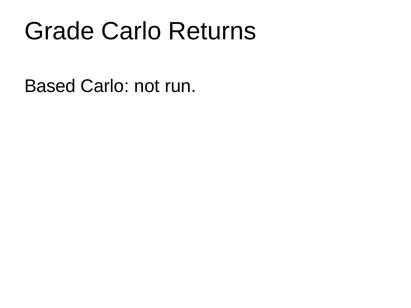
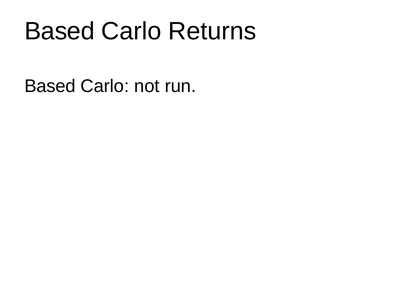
Grade at (59, 31): Grade -> Based
